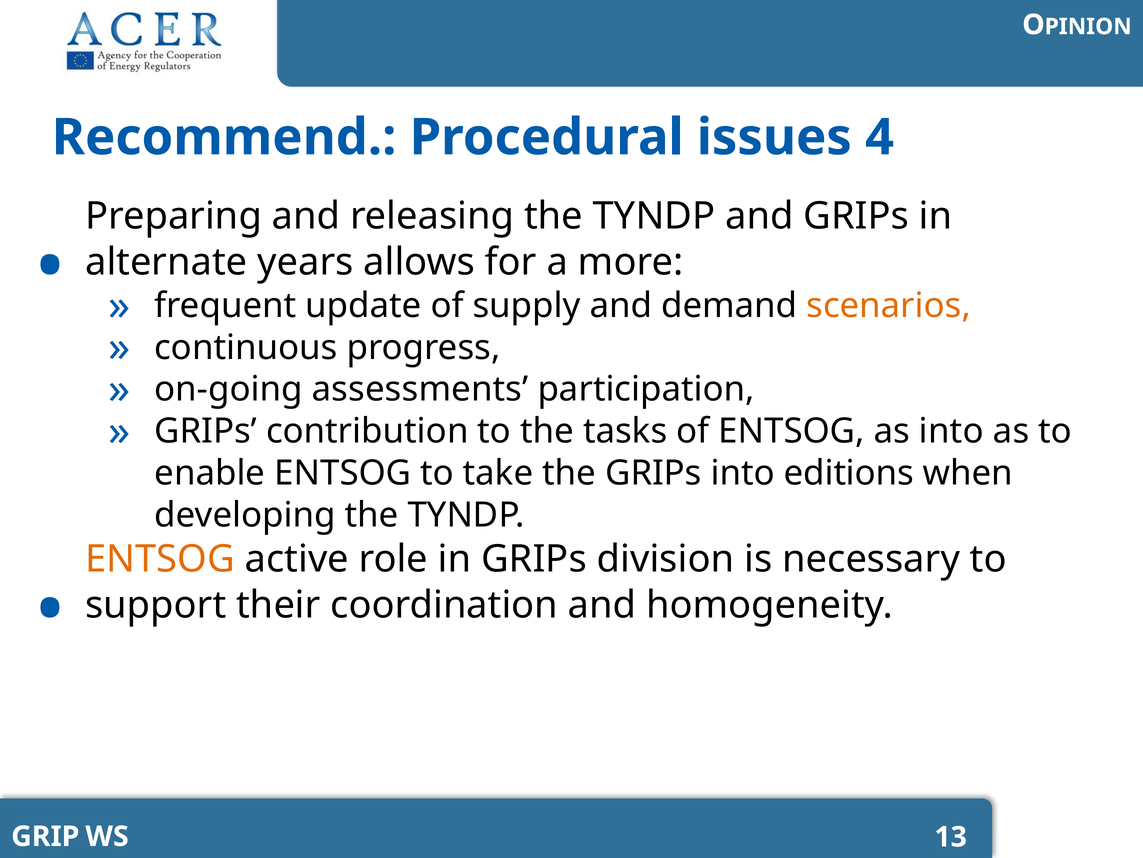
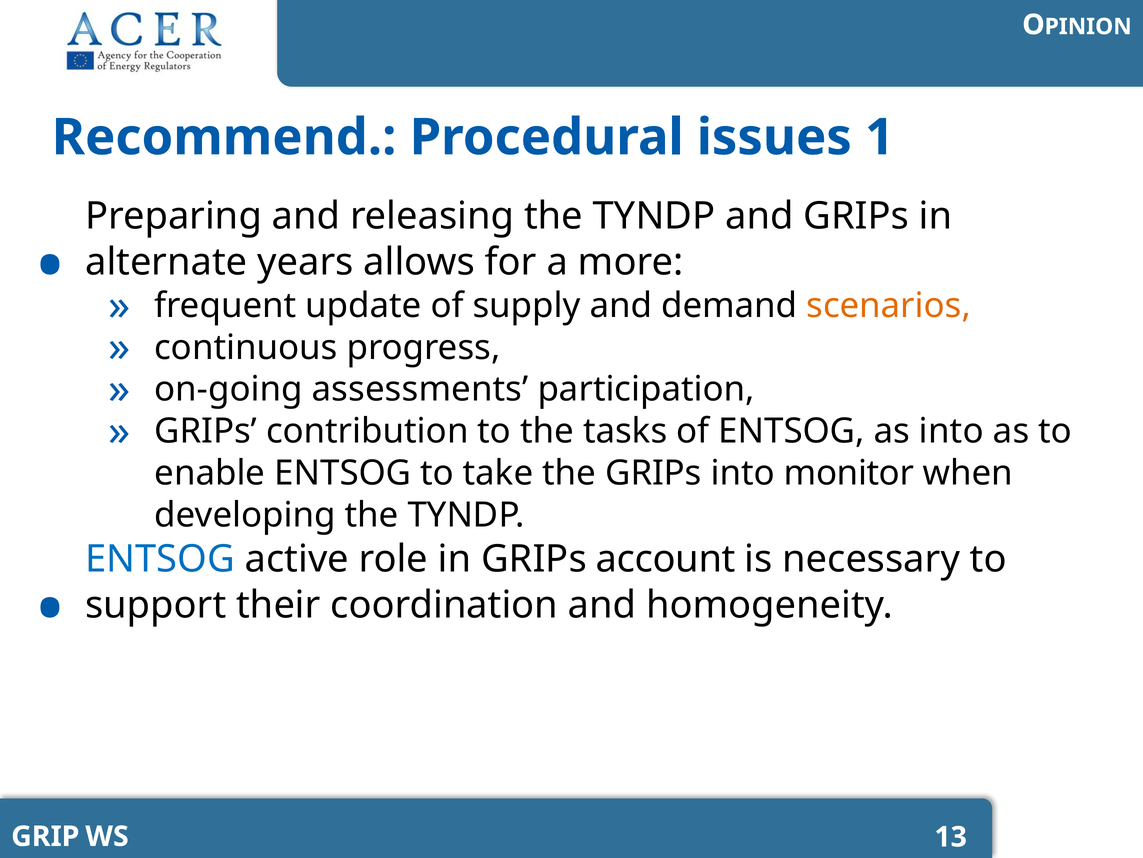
4: 4 -> 1
editions: editions -> monitor
ENTSOG at (160, 559) colour: orange -> blue
division: division -> account
